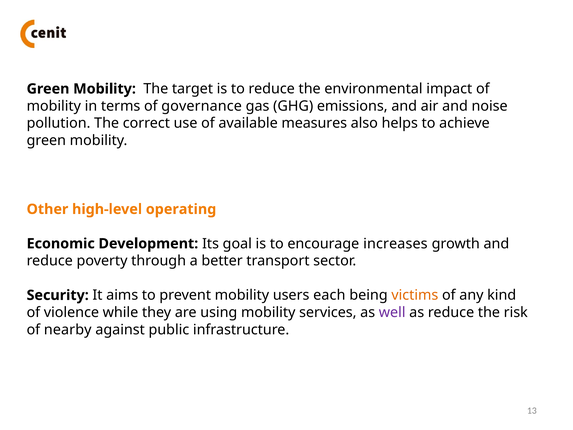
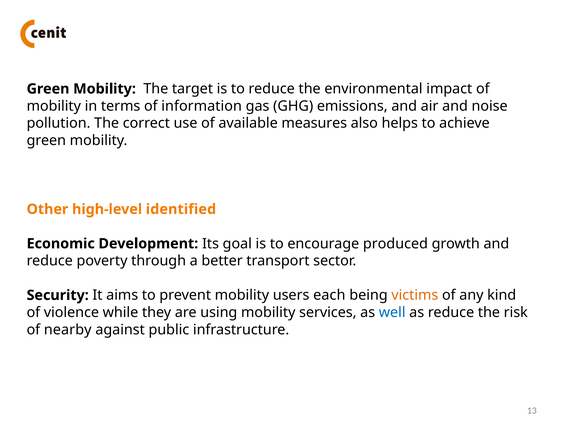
governance: governance -> information
operating: operating -> identified
increases: increases -> produced
well colour: purple -> blue
